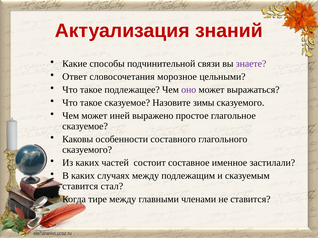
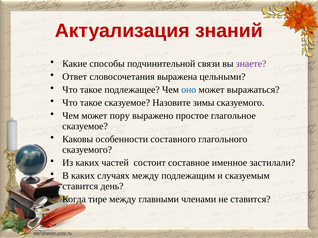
морозное: морозное -> выражена
оно colour: purple -> blue
иней: иней -> пору
стал: стал -> день
